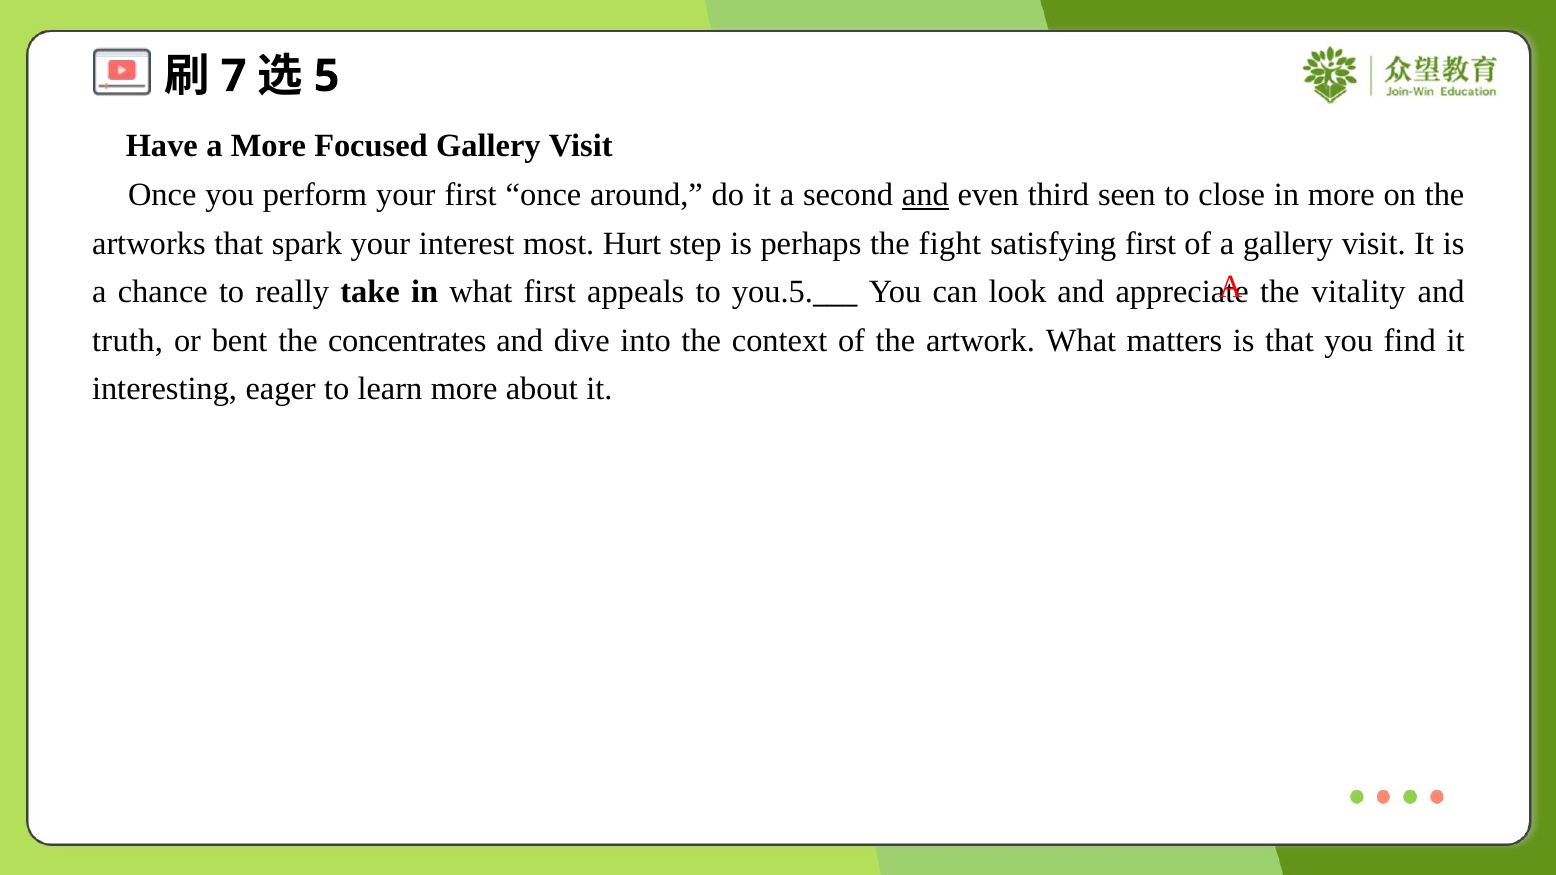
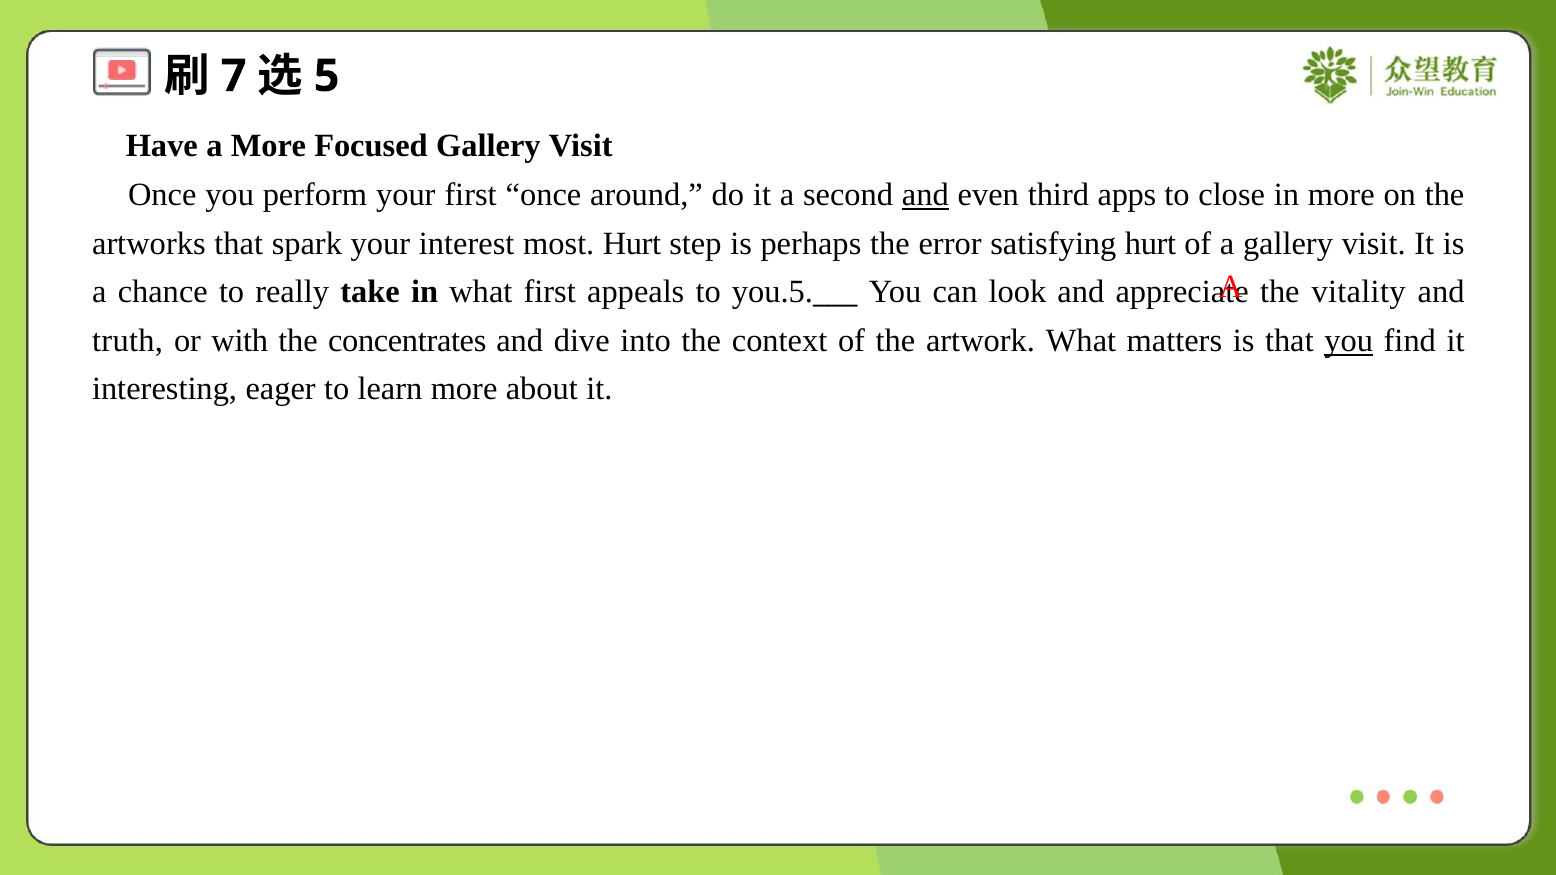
seen: seen -> apps
fight: fight -> error
satisfying first: first -> hurt
bent: bent -> with
you at (1349, 341) underline: none -> present
